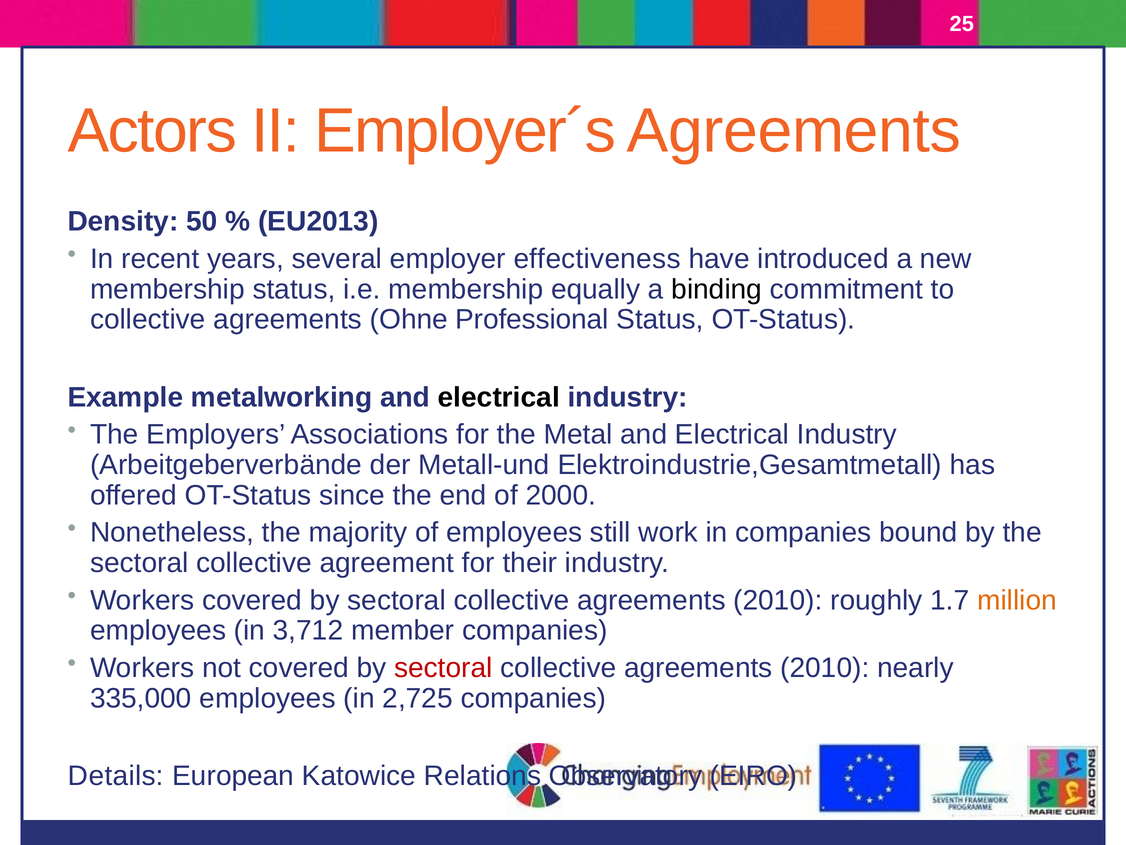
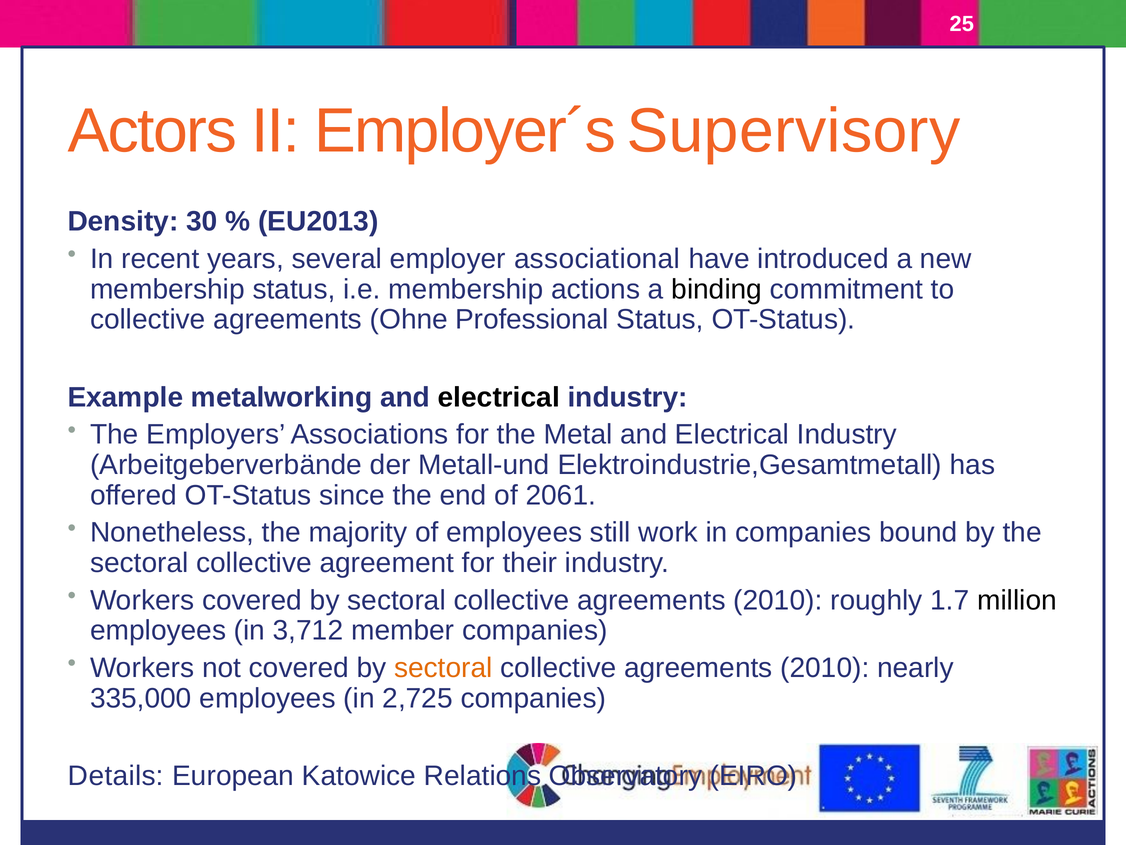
Employer´s Agreements: Agreements -> Supervisory
50: 50 -> 30
effectiveness: effectiveness -> associational
equally: equally -> actions
2000: 2000 -> 2061
million colour: orange -> black
sectoral at (443, 667) colour: red -> orange
